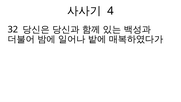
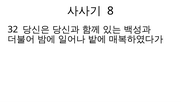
4: 4 -> 8
